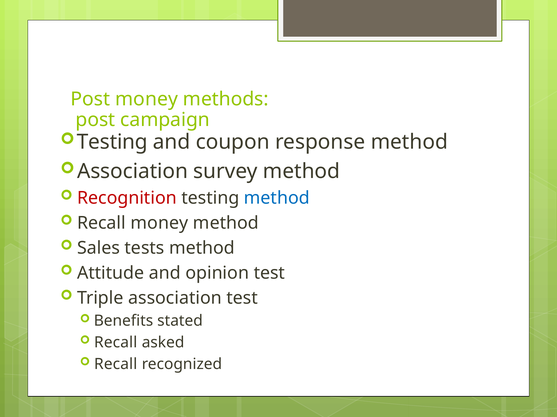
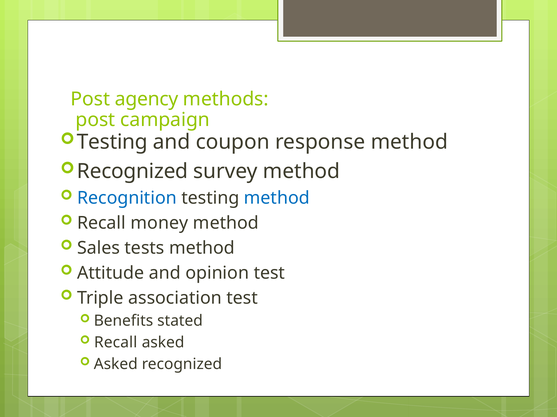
Post money: money -> agency
Association at (133, 172): Association -> Recognized
Recognition colour: red -> blue
Recall at (116, 365): Recall -> Asked
